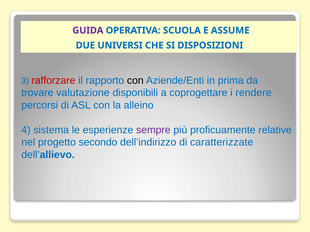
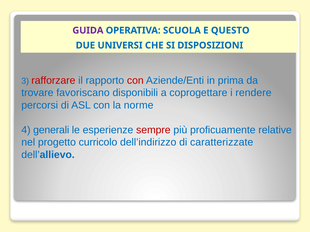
ASSUME: ASSUME -> QUESTO
con at (135, 81) colour: black -> red
valutazione: valutazione -> favoriscano
alleino: alleino -> norme
sistema: sistema -> generali
sempre colour: purple -> red
secondo: secondo -> curricolo
